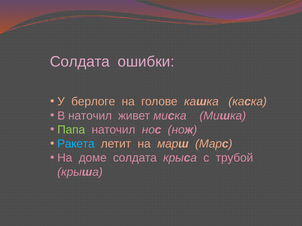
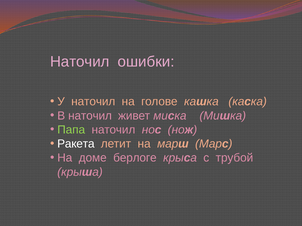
Солдата at (80, 62): Солдата -> Наточил
У берлоге: берлоге -> наточил
Ракета colour: light blue -> white
доме солдата: солдата -> берлоге
